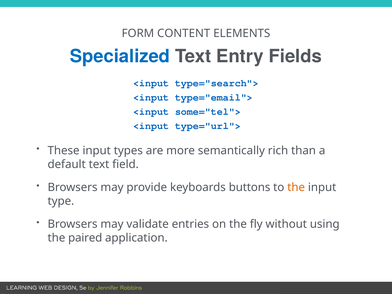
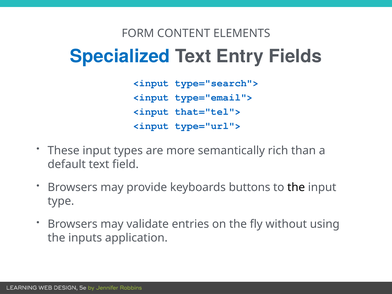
some="tel">: some="tel"> -> that="tel">
the at (296, 187) colour: orange -> black
paired: paired -> inputs
